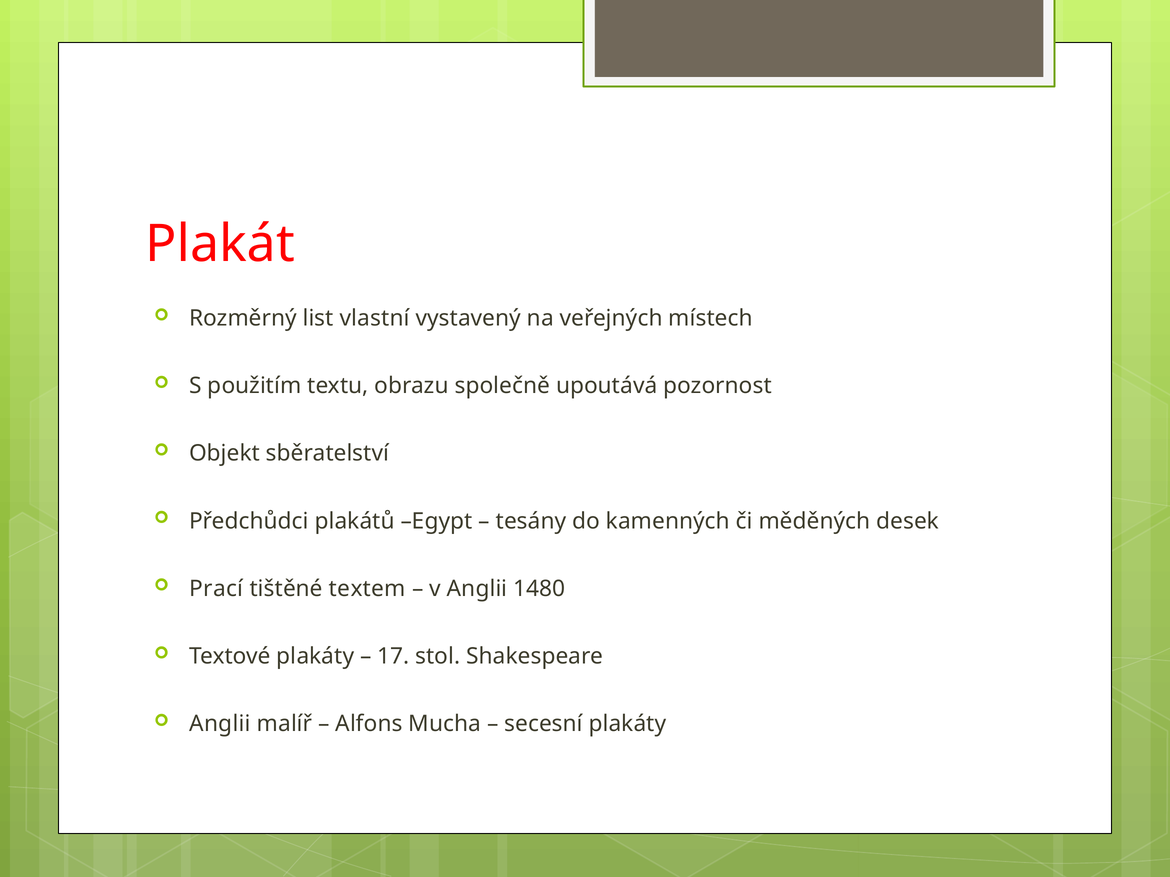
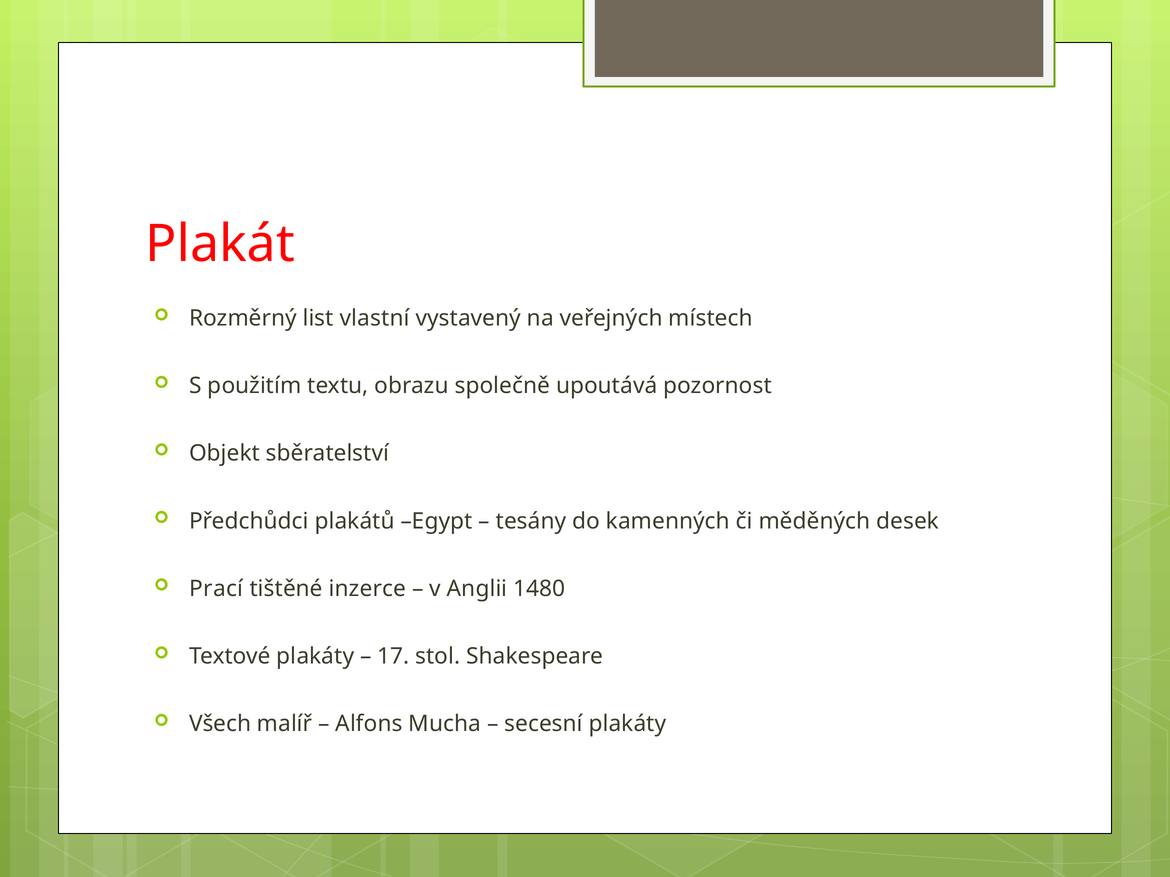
textem: textem -> inzerce
Anglii at (220, 724): Anglii -> Všech
